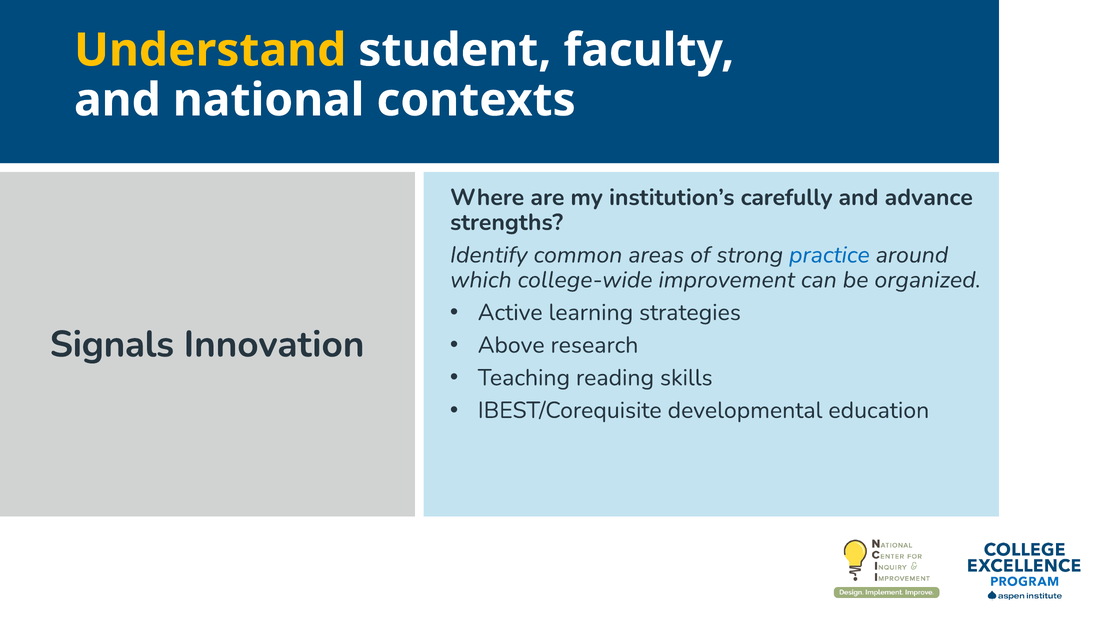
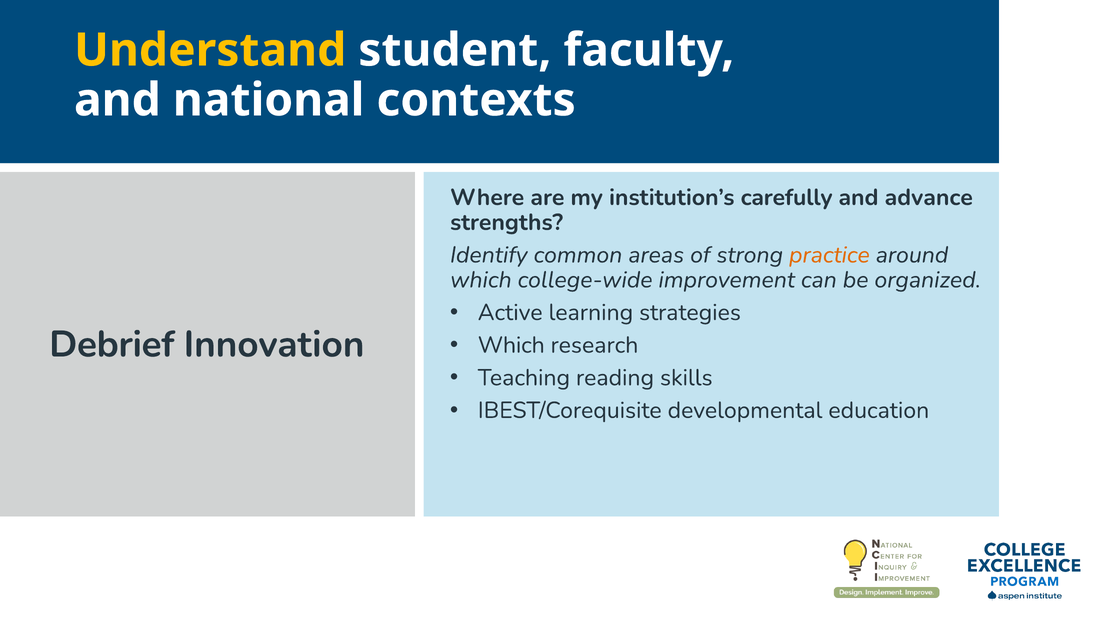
practice colour: blue -> orange
Signals: Signals -> Debrief
Above at (511, 345): Above -> Which
